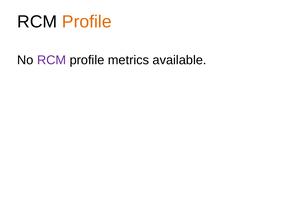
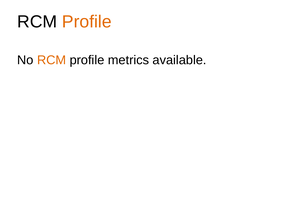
RCM at (52, 60) colour: purple -> orange
